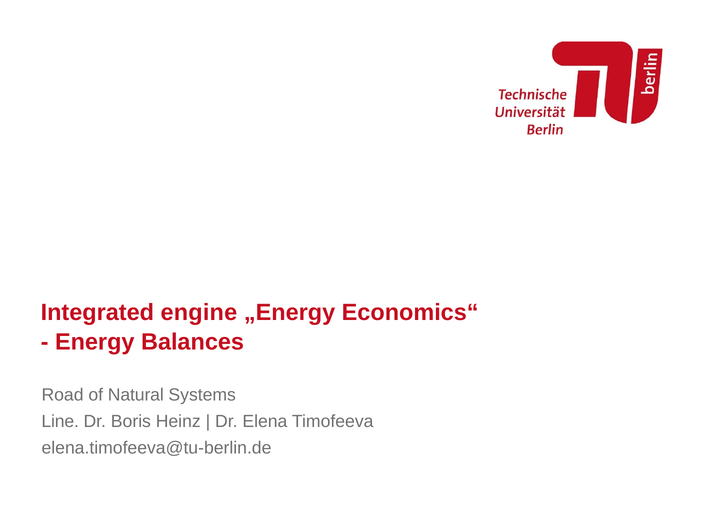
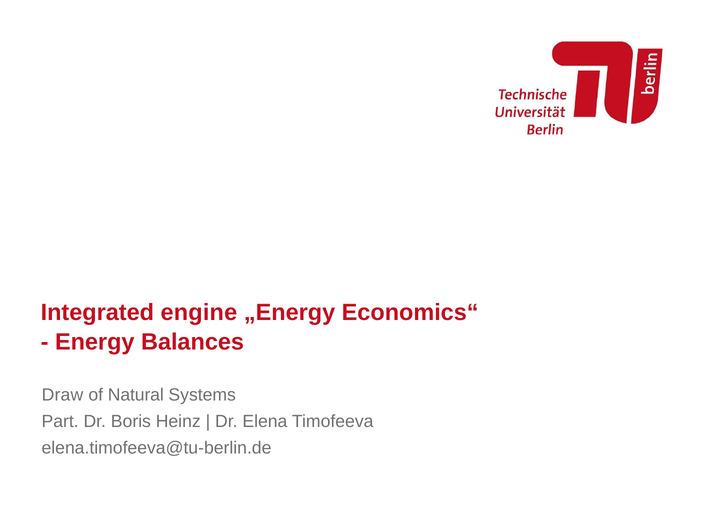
Road: Road -> Draw
Line: Line -> Part
